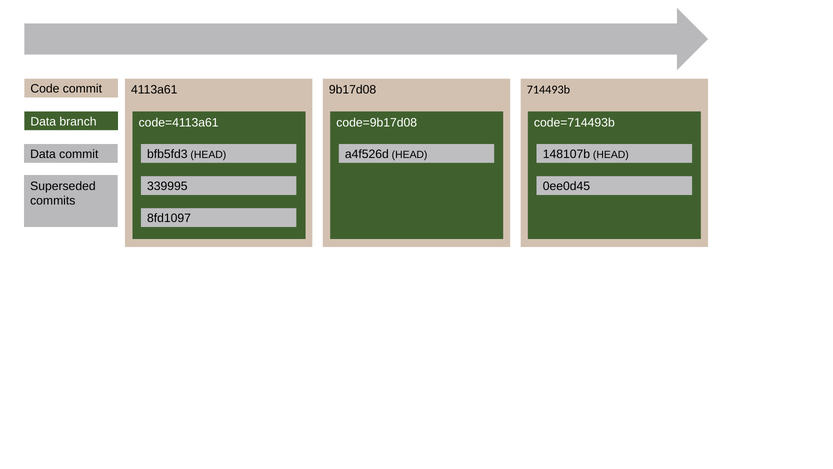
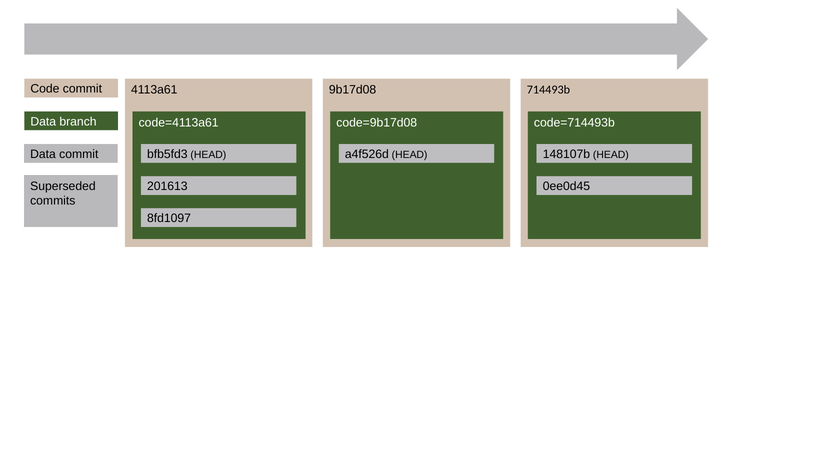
339995: 339995 -> 201613
